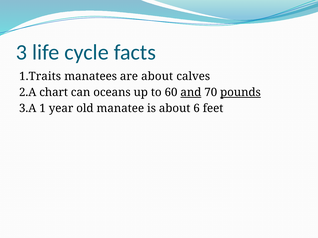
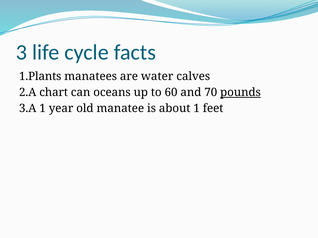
1.Traits: 1.Traits -> 1.Plants
are about: about -> water
and underline: present -> none
about 6: 6 -> 1
